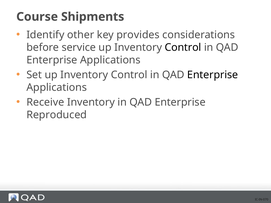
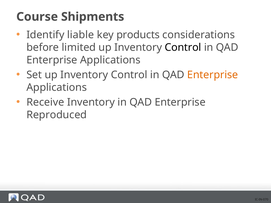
other: other -> liable
provides: provides -> products
service: service -> limited
Enterprise at (213, 75) colour: black -> orange
